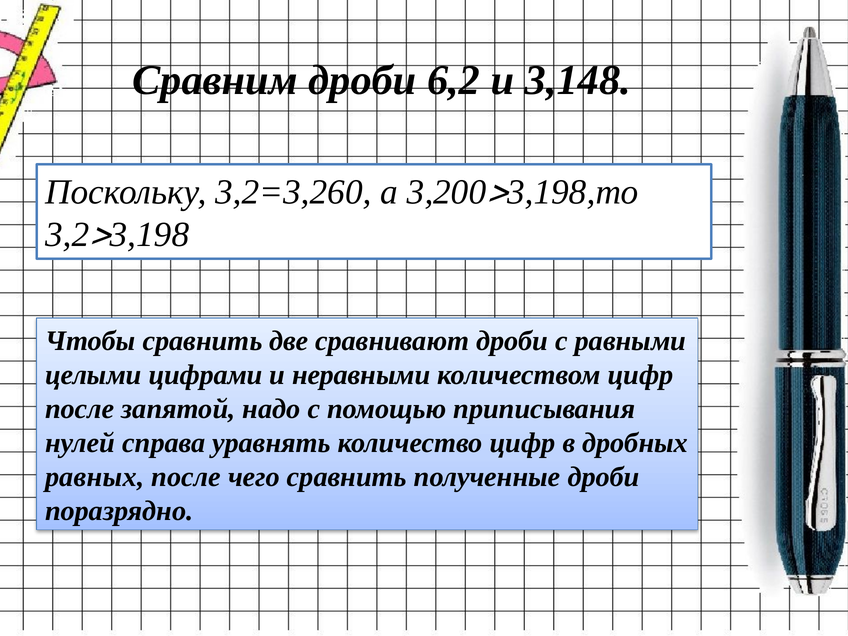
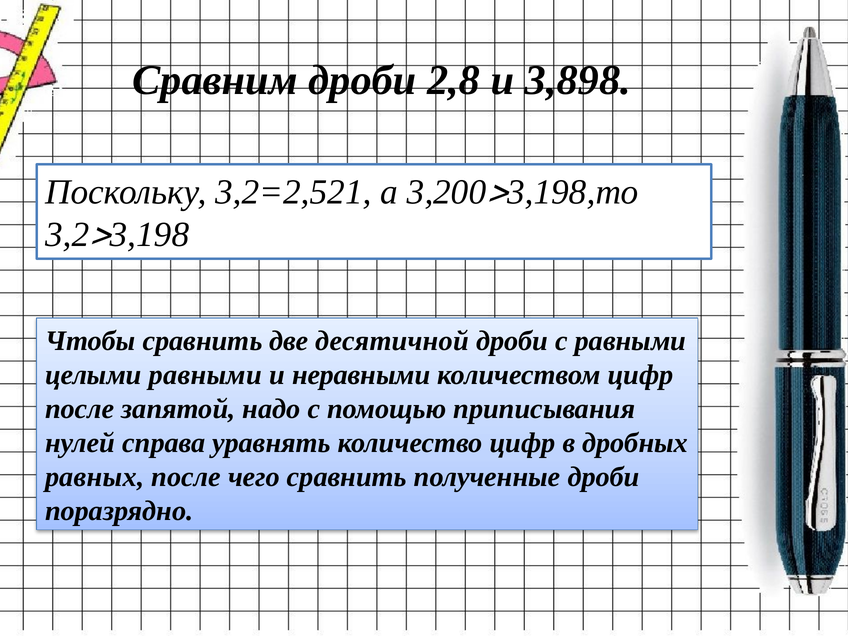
6,2: 6,2 -> 2,8
3,148: 3,148 -> 3,898
3,2=3,260: 3,2=3,260 -> 3,2=2,521
сравнивают: сравнивают -> десятичной
целыми цифрами: цифрами -> равными
